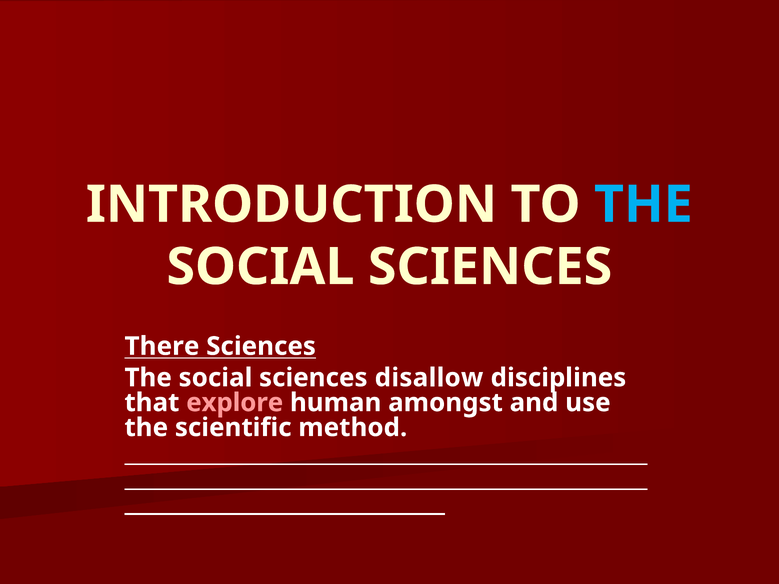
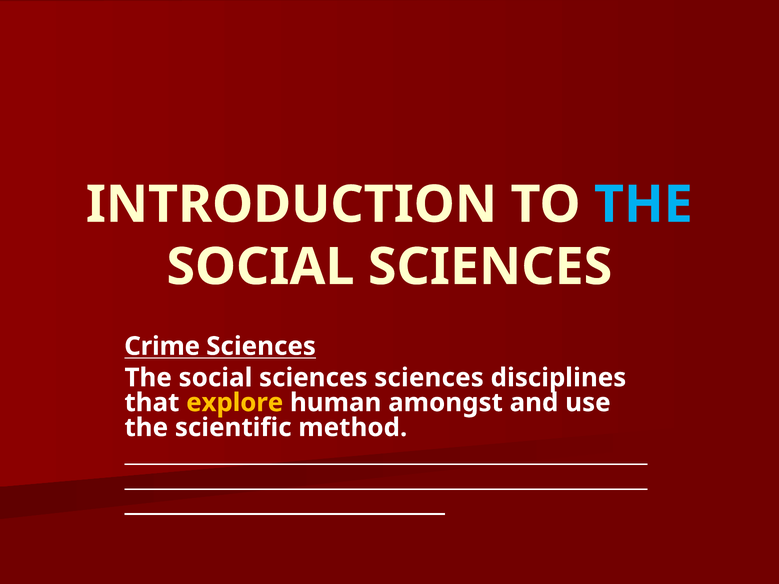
There: There -> Crime
sciences disallow: disallow -> sciences
explore colour: pink -> yellow
